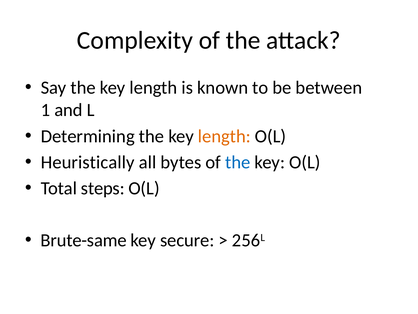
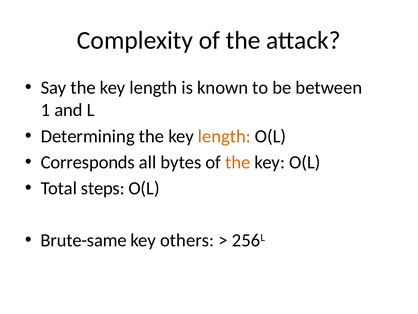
Heuristically: Heuristically -> Corresponds
the at (238, 162) colour: blue -> orange
secure: secure -> others
